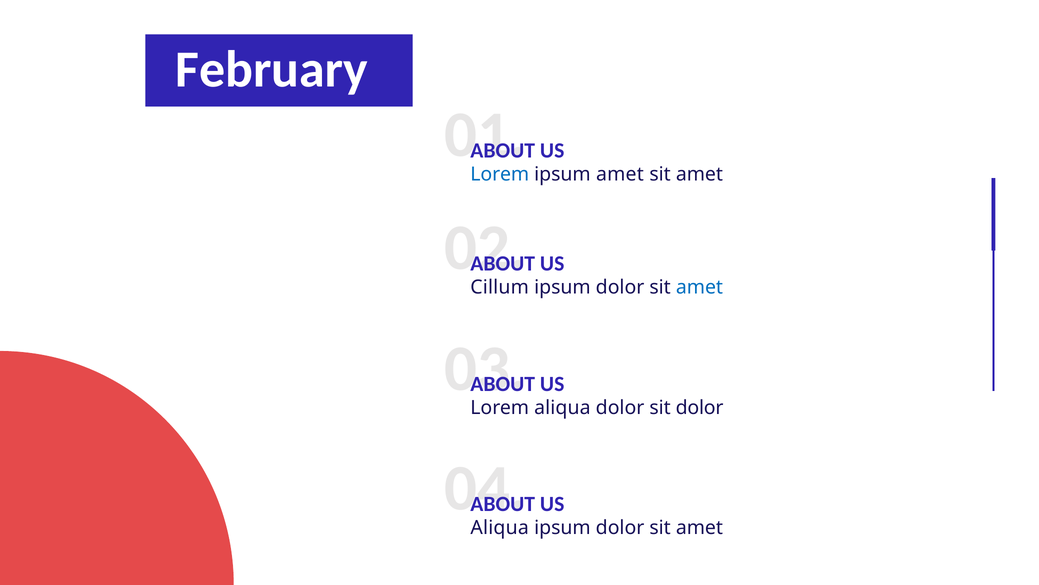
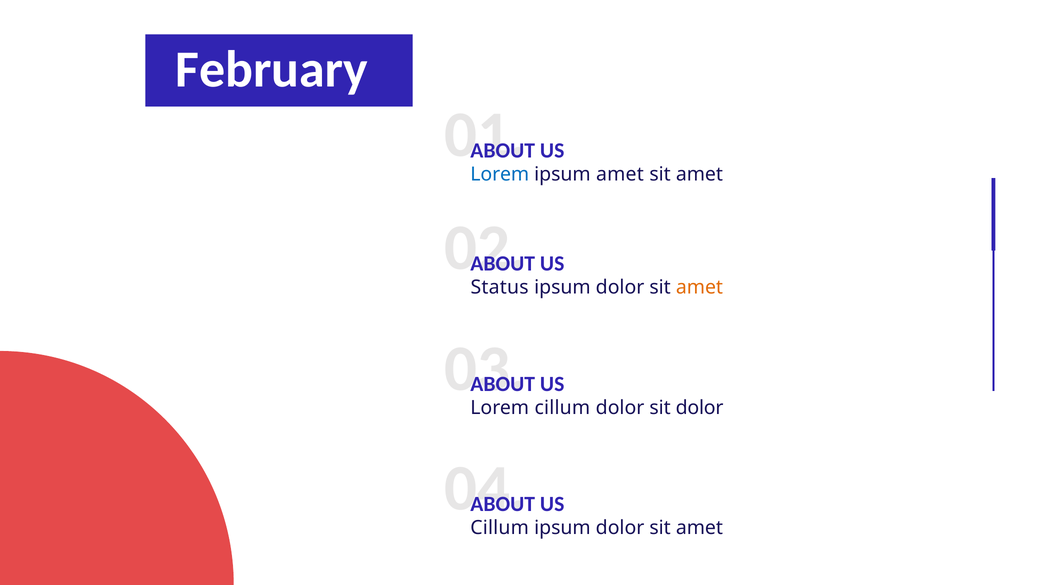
Cillum: Cillum -> Status
amet at (699, 287) colour: blue -> orange
Lorem aliqua: aliqua -> cillum
Aliqua at (500, 527): Aliqua -> Cillum
